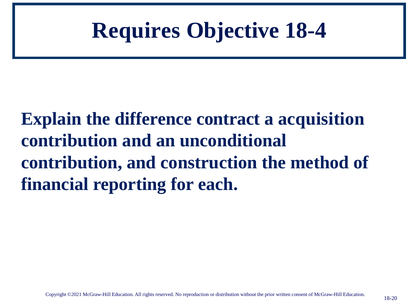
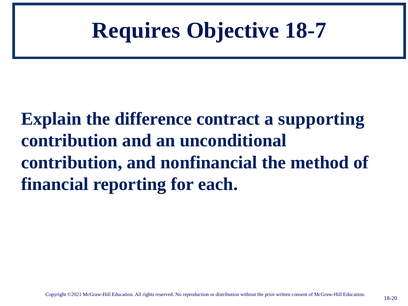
18-4: 18-4 -> 18-7
acquisition: acquisition -> supporting
construction: construction -> nonfinancial
